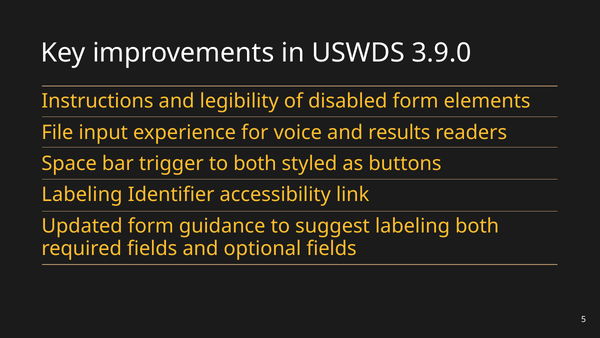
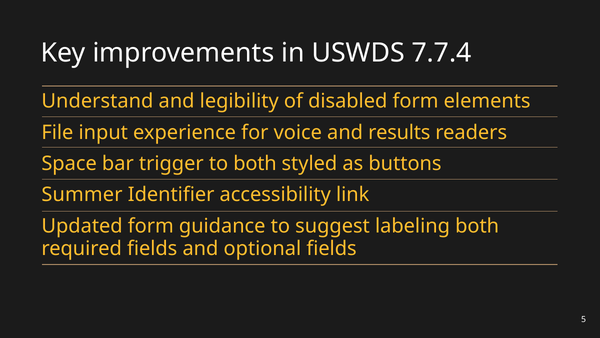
3.9.0: 3.9.0 -> 7.7.4
Instructions: Instructions -> Understand
Labeling at (82, 195): Labeling -> Summer
